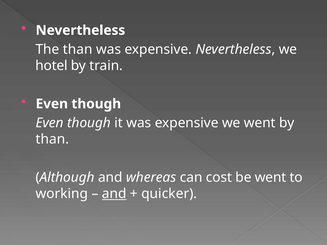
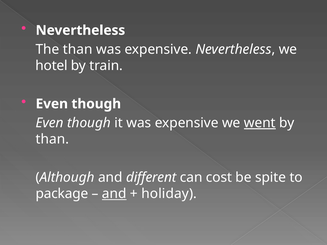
went at (260, 123) underline: none -> present
whereas: whereas -> different
be went: went -> spite
working: working -> package
quicker: quicker -> holiday
